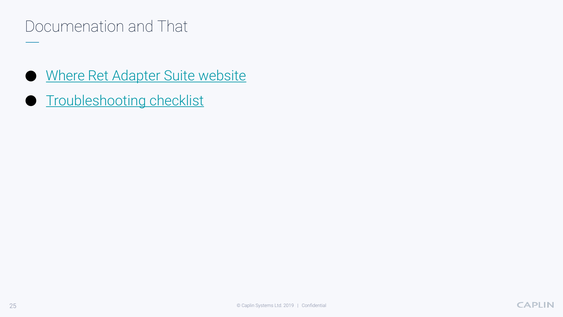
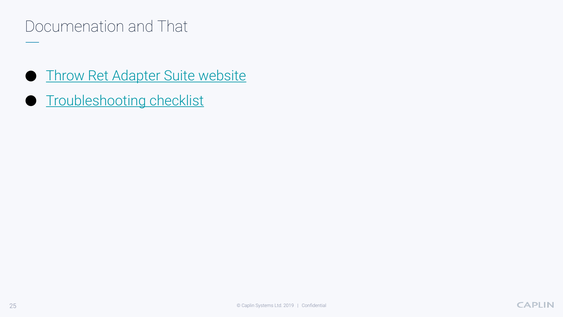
Where: Where -> Throw
